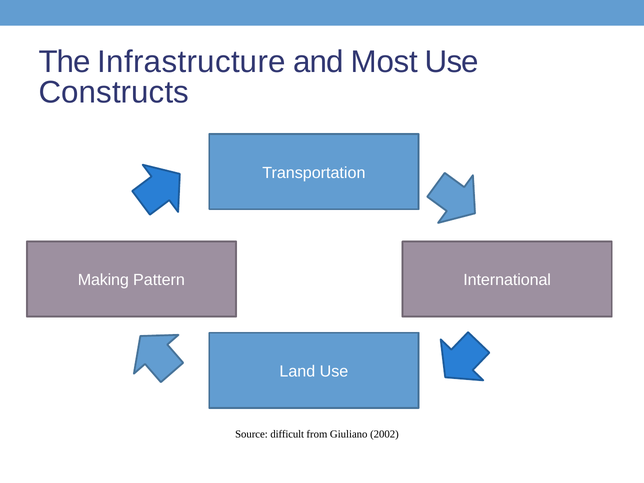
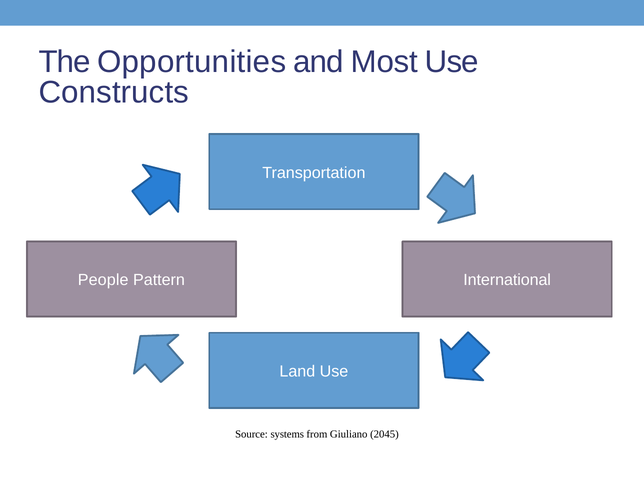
Infrastructure: Infrastructure -> Opportunities
Making: Making -> People
difficult: difficult -> systems
2002: 2002 -> 2045
